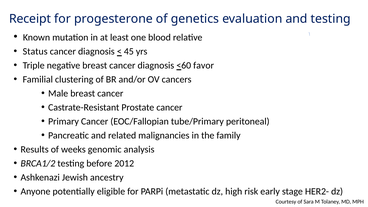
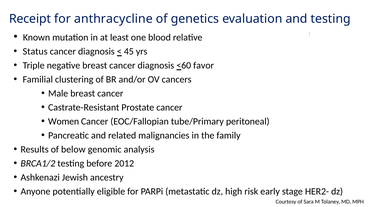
progesterone: progesterone -> anthracycline
Primary: Primary -> Women
weeks: weeks -> below
